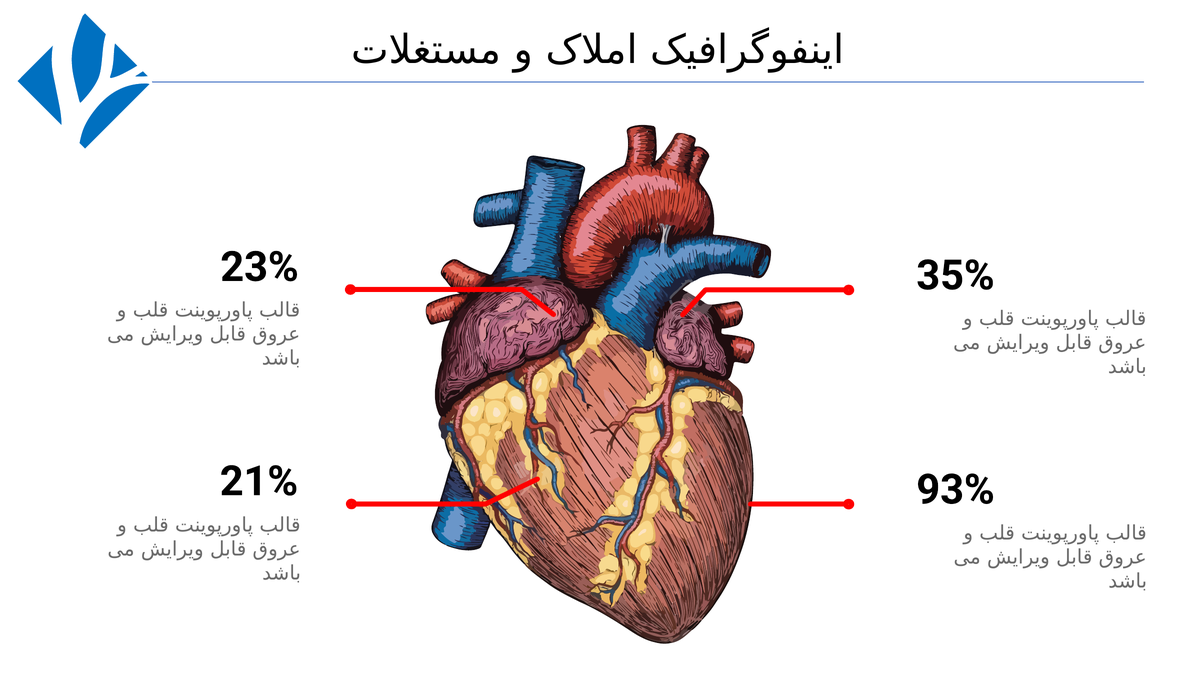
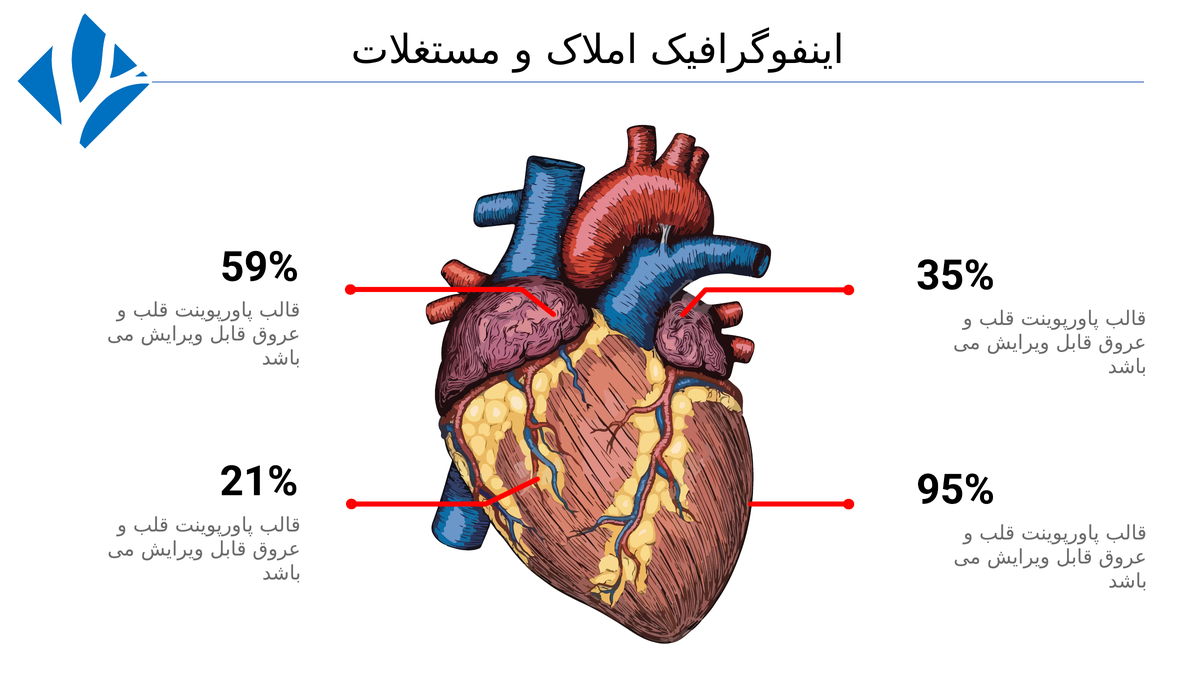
23%: 23% -> 59%
93%: 93% -> 95%
